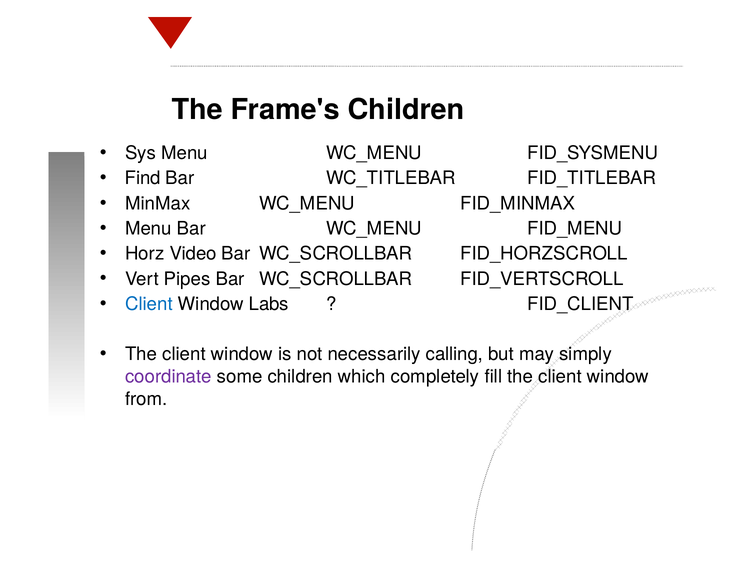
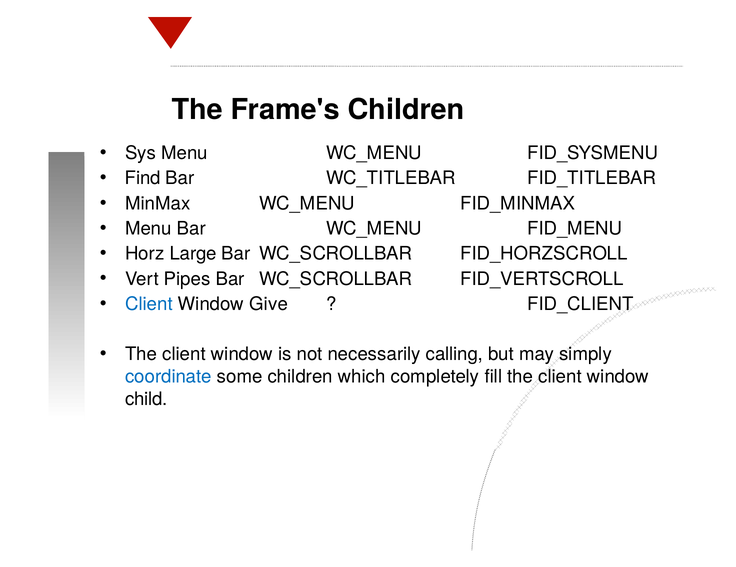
Video: Video -> Large
Labs: Labs -> Give
coordinate colour: purple -> blue
from: from -> child
